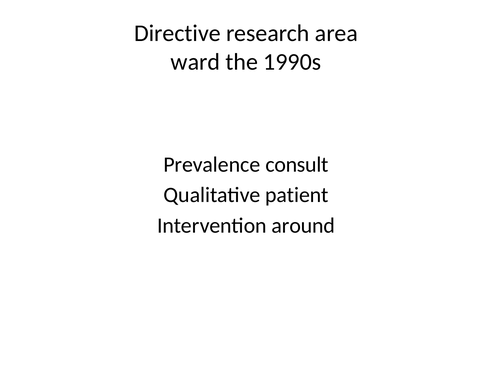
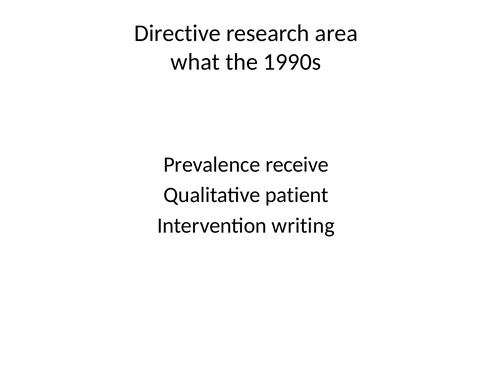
ward: ward -> what
consult: consult -> receive
around: around -> writing
